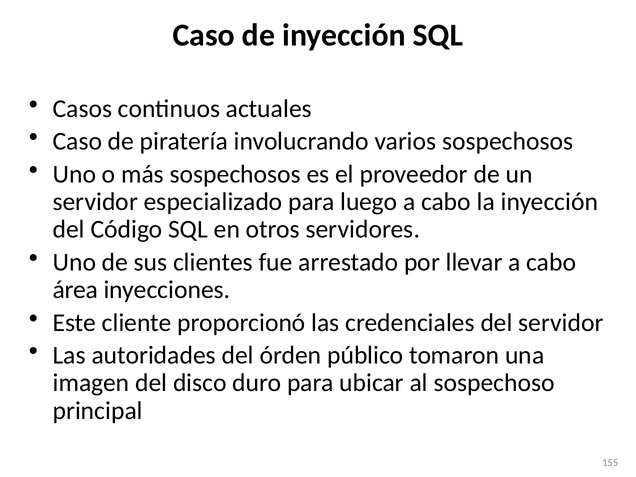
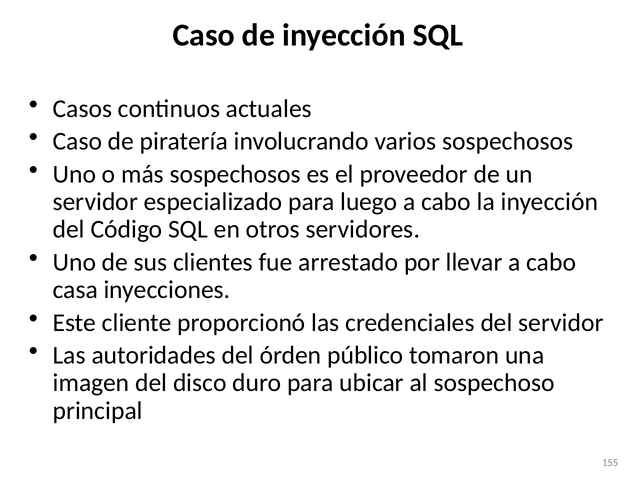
área: área -> casa
